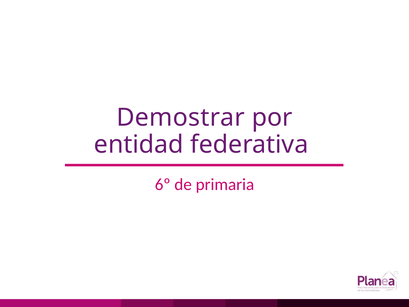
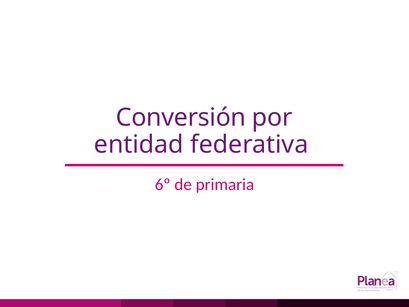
Demostrar: Demostrar -> Conversión
